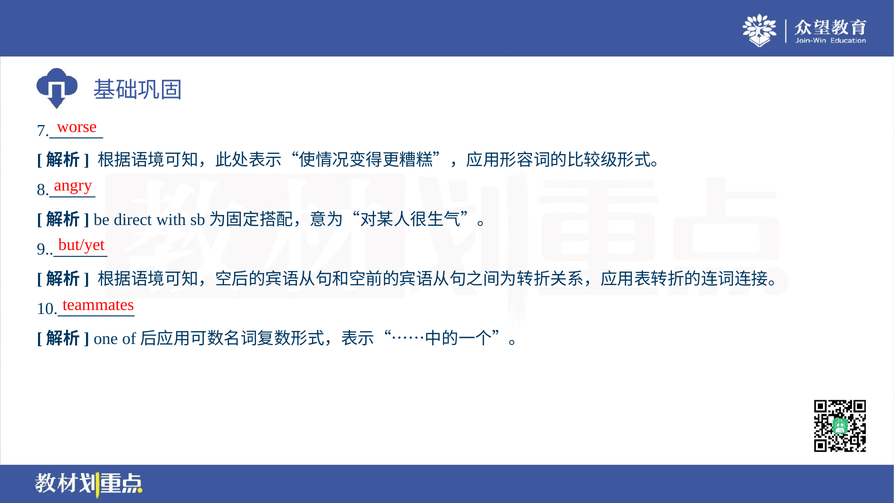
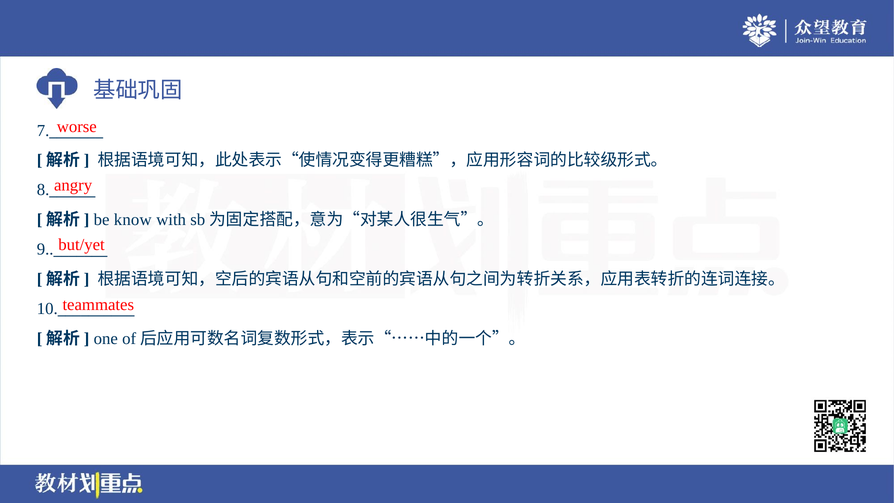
direct: direct -> know
